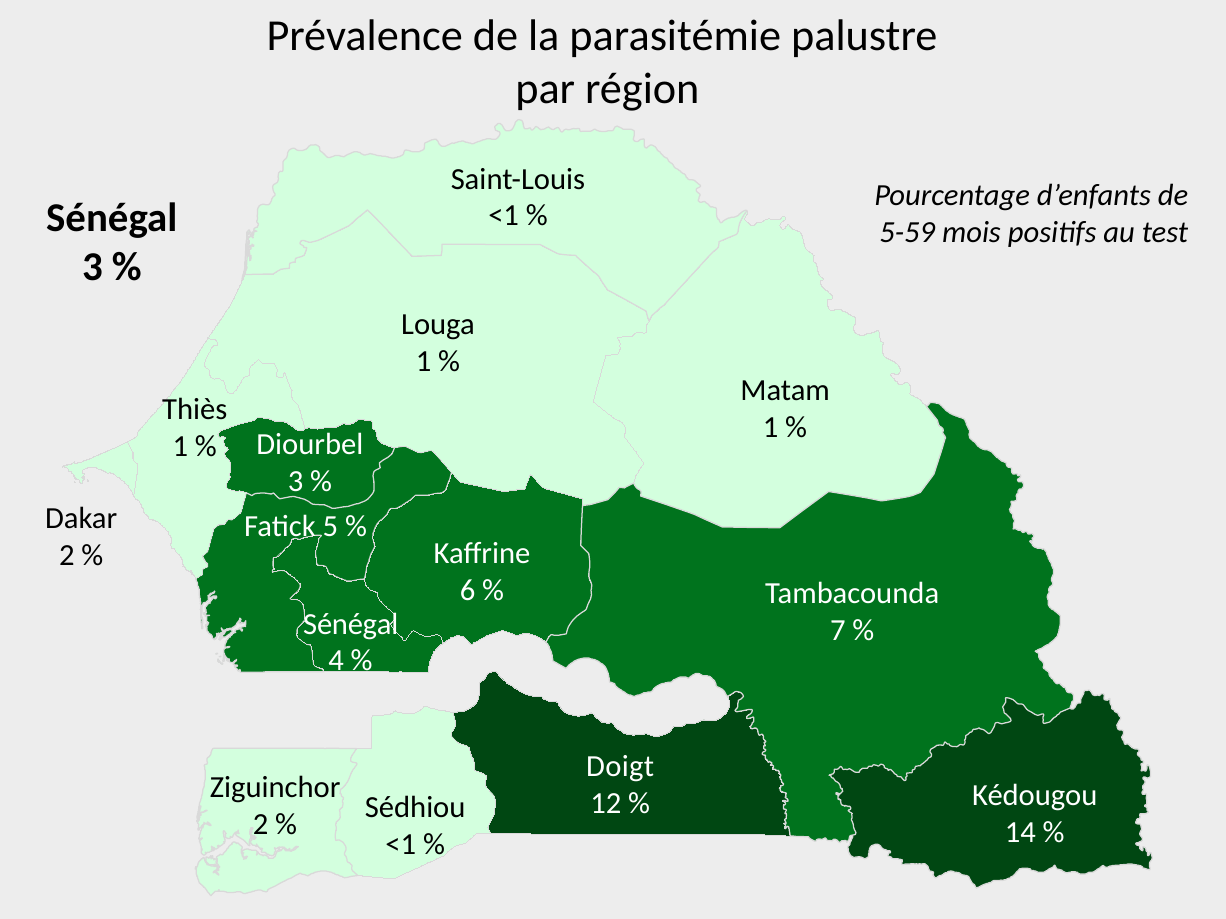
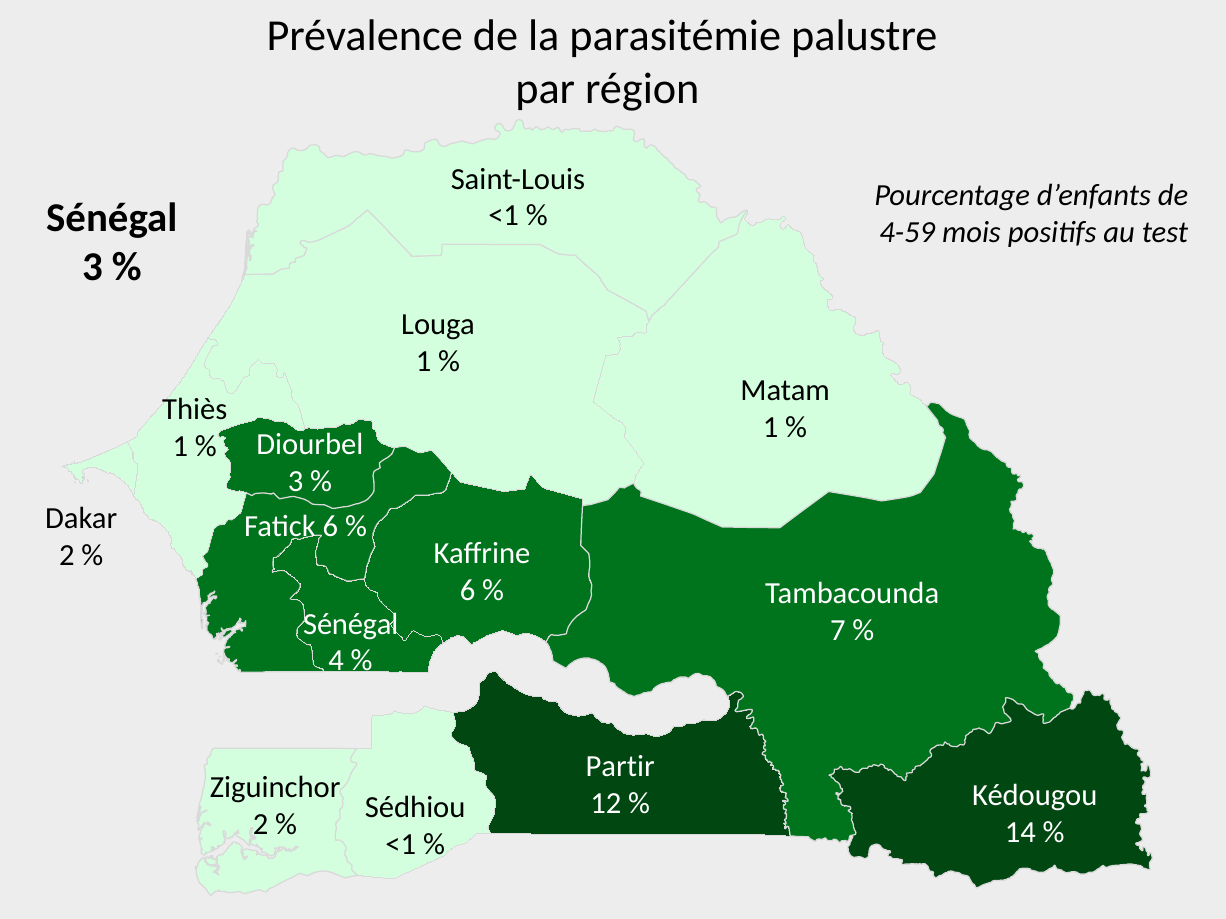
5-59: 5-59 -> 4-59
Fatick 5: 5 -> 6
Doigt: Doigt -> Partir
